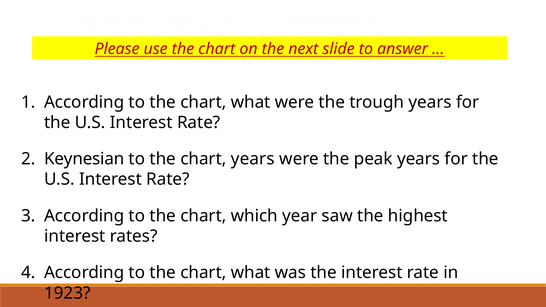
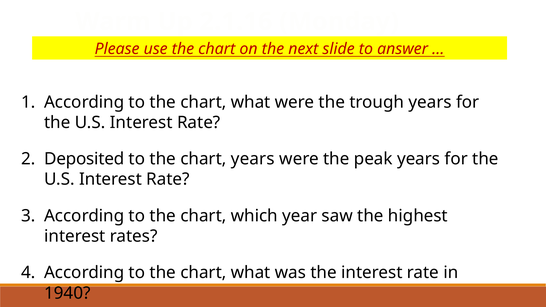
Keynesian: Keynesian -> Deposited
1923: 1923 -> 1940
